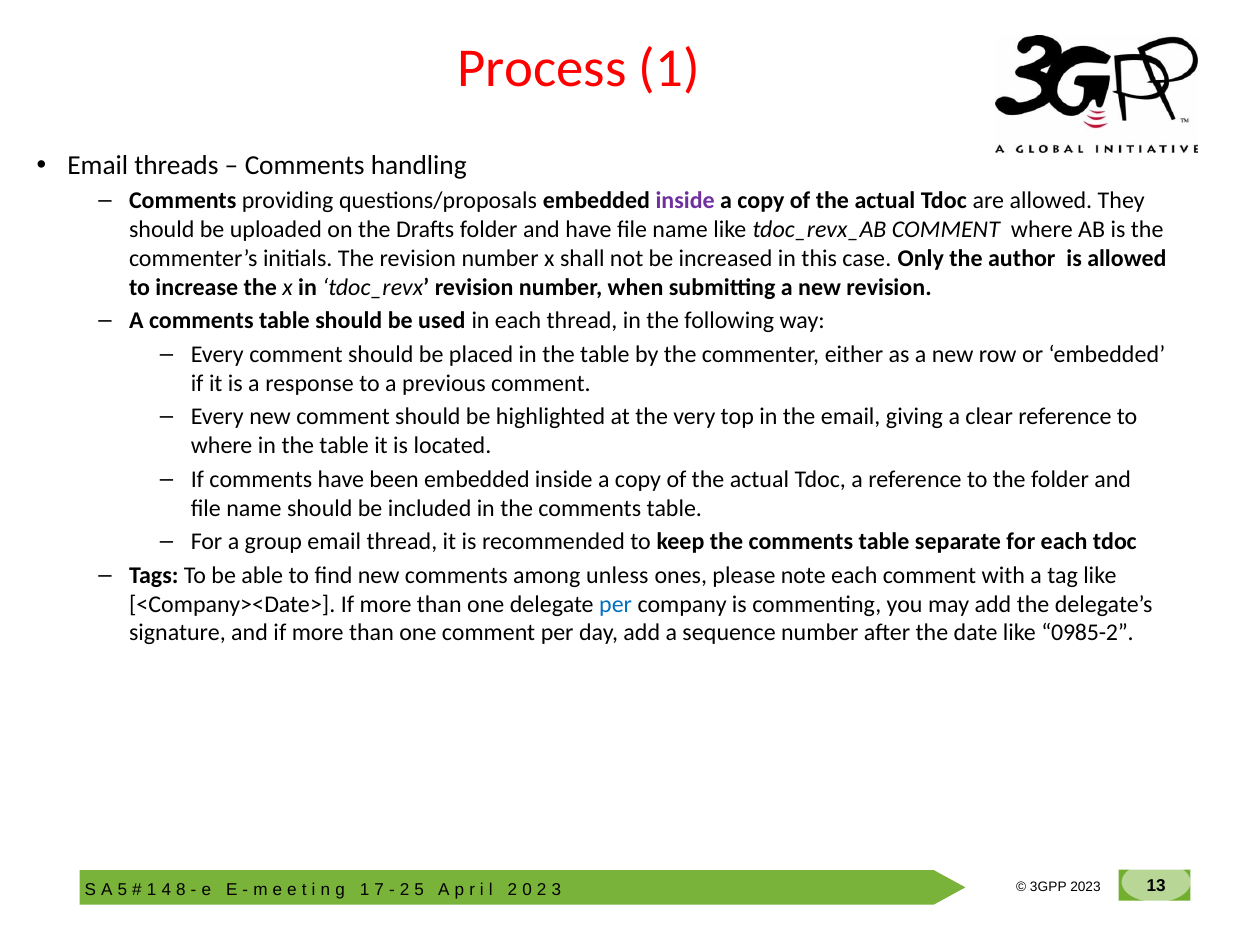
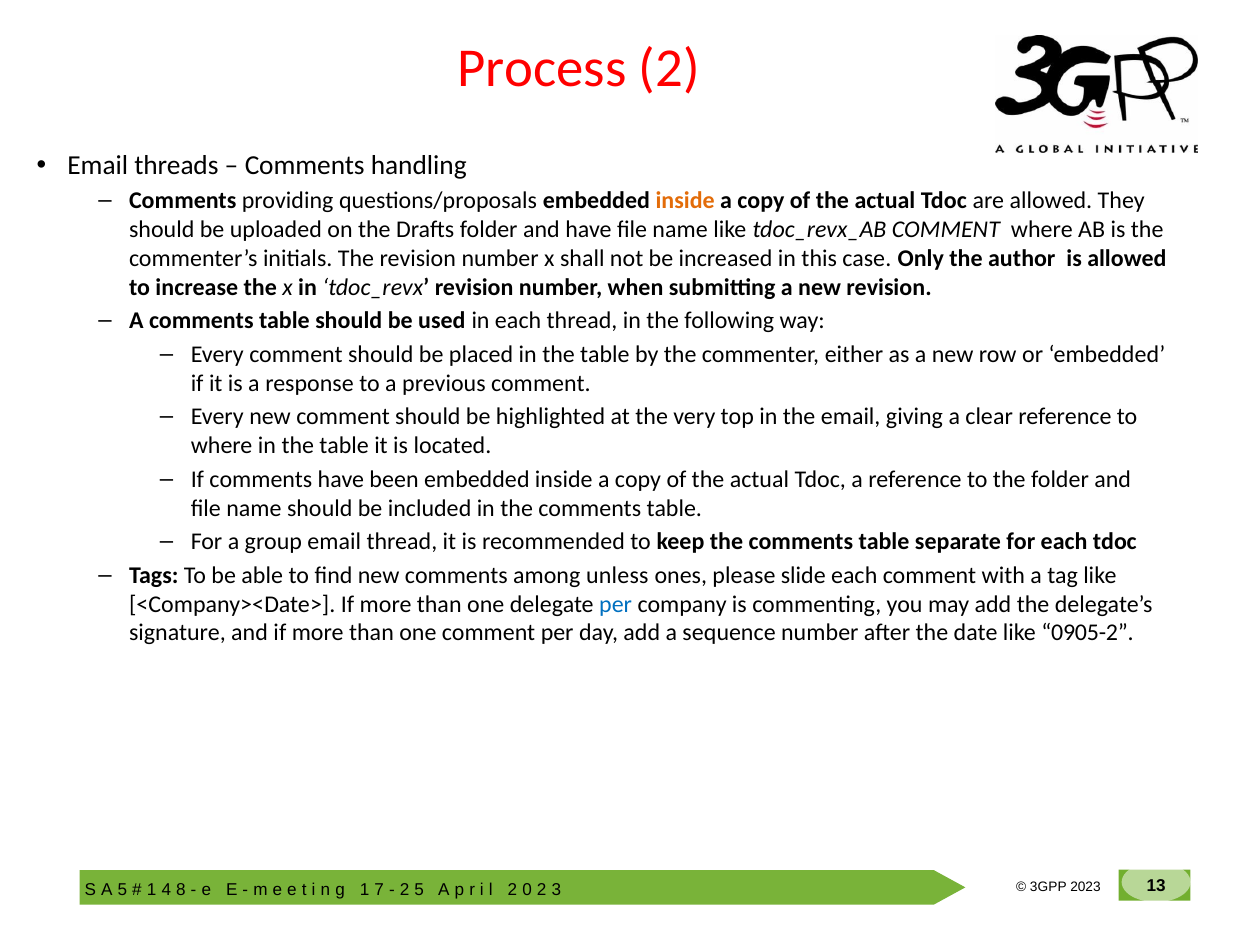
Process 1: 1 -> 2
inside at (685, 201) colour: purple -> orange
note: note -> slide
0985-2: 0985-2 -> 0905-2
